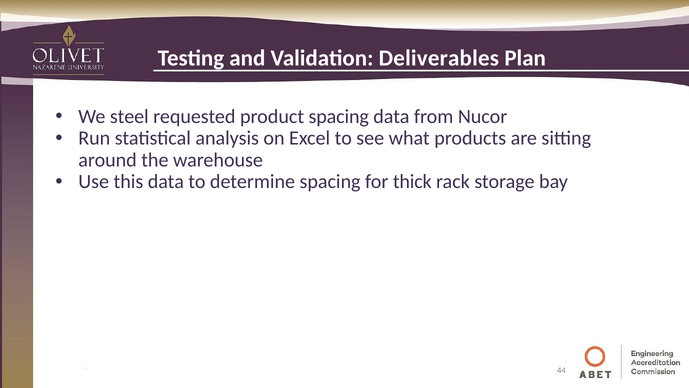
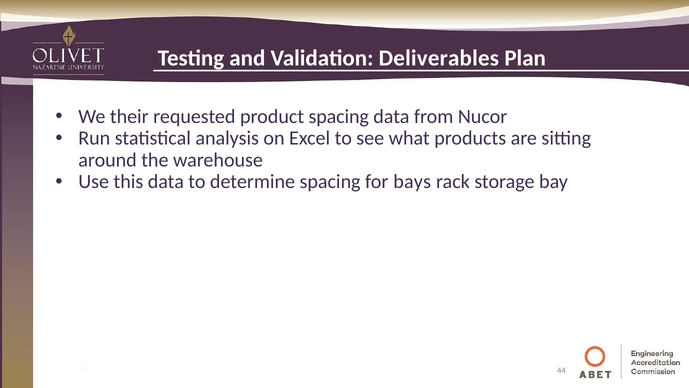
steel: steel -> their
thick: thick -> bays
